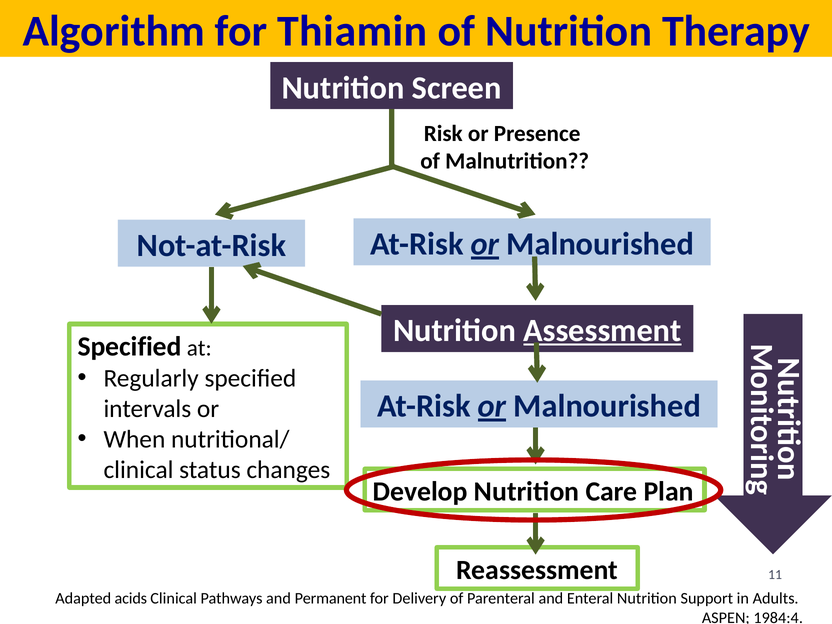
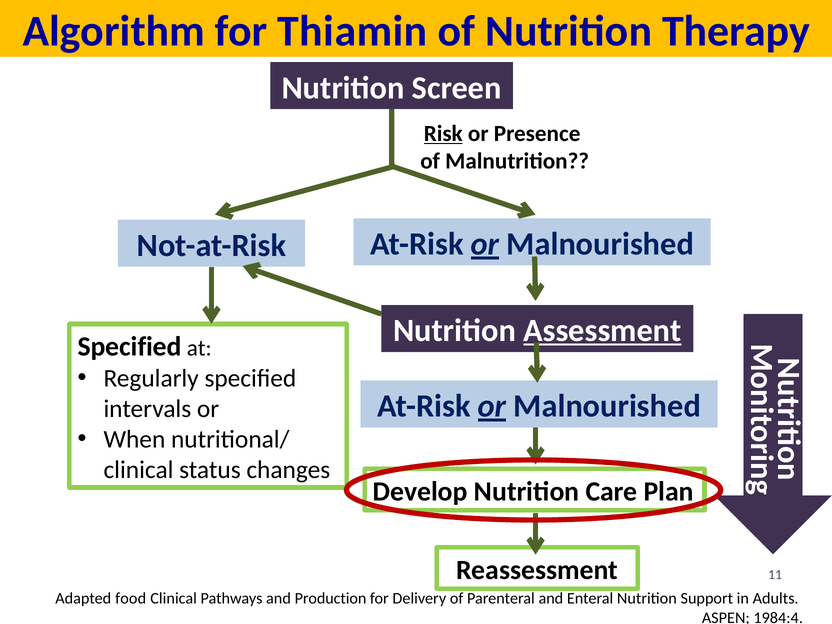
Risk underline: none -> present
acids: acids -> food
Permanent: Permanent -> Production
